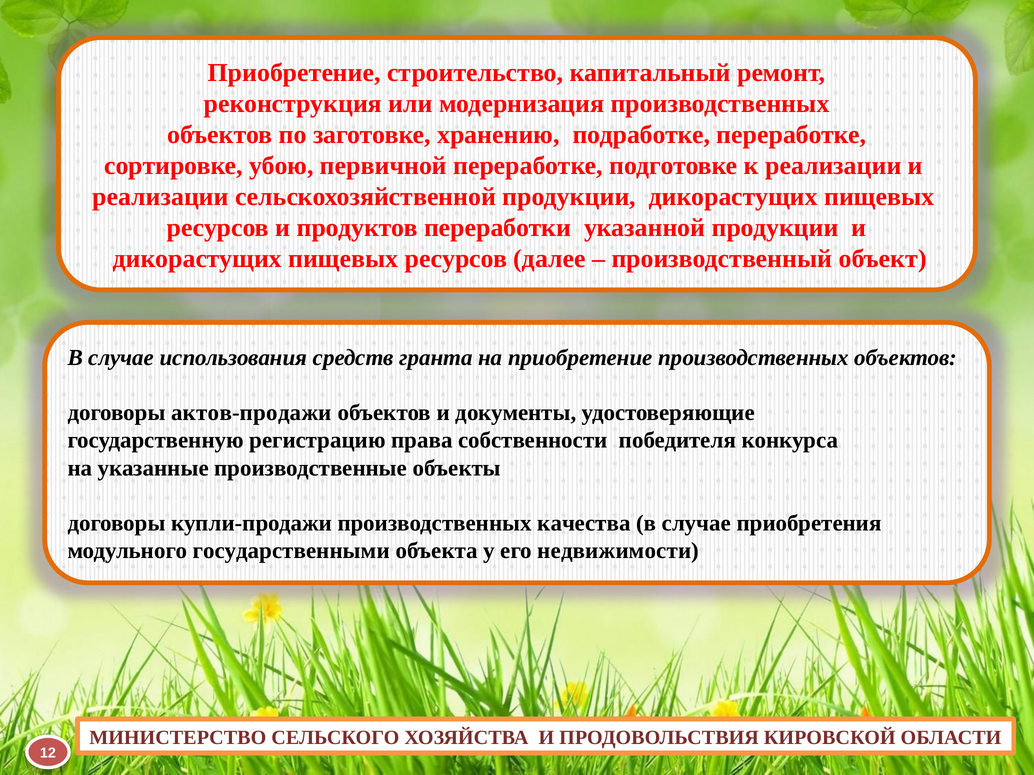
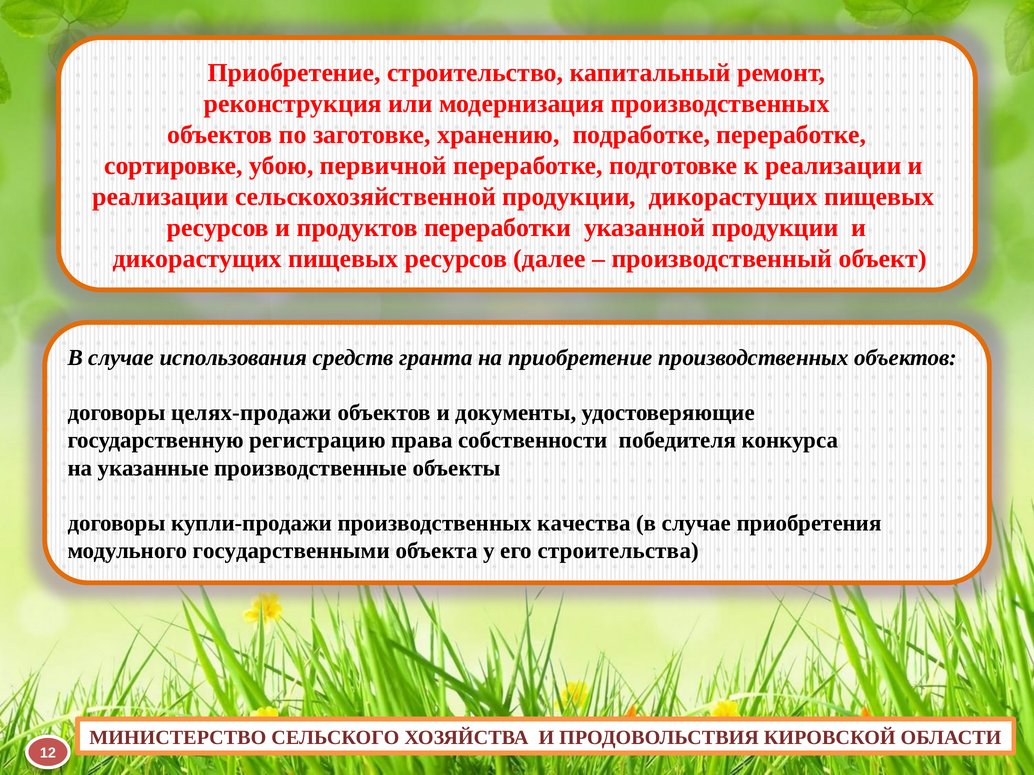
актов-продажи: актов-продажи -> целях-продажи
недвижимости: недвижимости -> строительства
